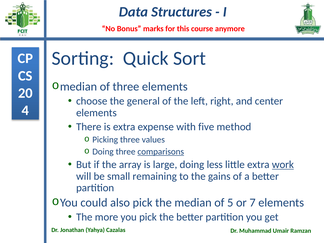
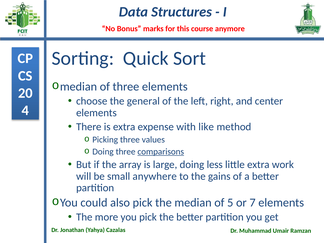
five: five -> like
work underline: present -> none
remaining: remaining -> anywhere
